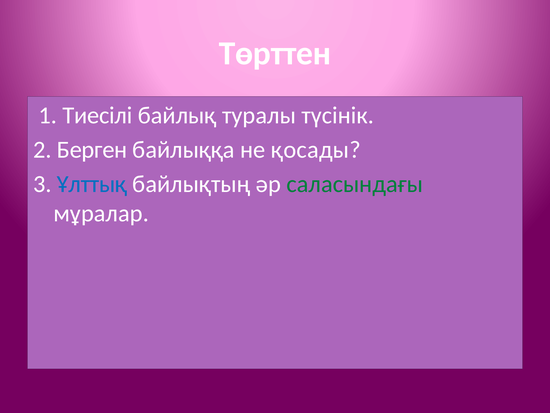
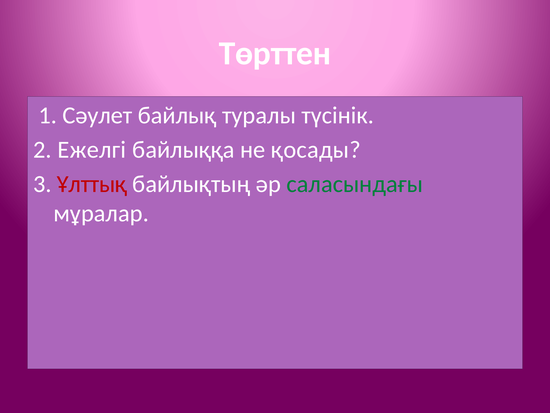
Тиесілі: Тиесілі -> Сәулет
Берген: Берген -> Ежелгі
Ұлттық colour: blue -> red
